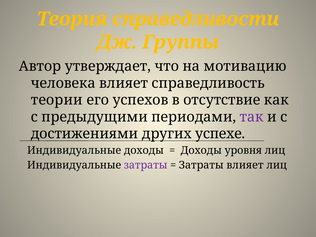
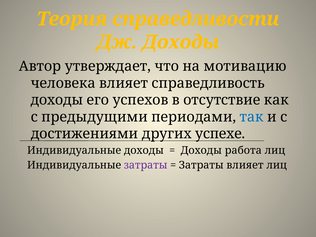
Дж Группы: Группы -> Доходы
теории at (57, 100): теории -> доходы
так colour: purple -> blue
уровня: уровня -> работа
